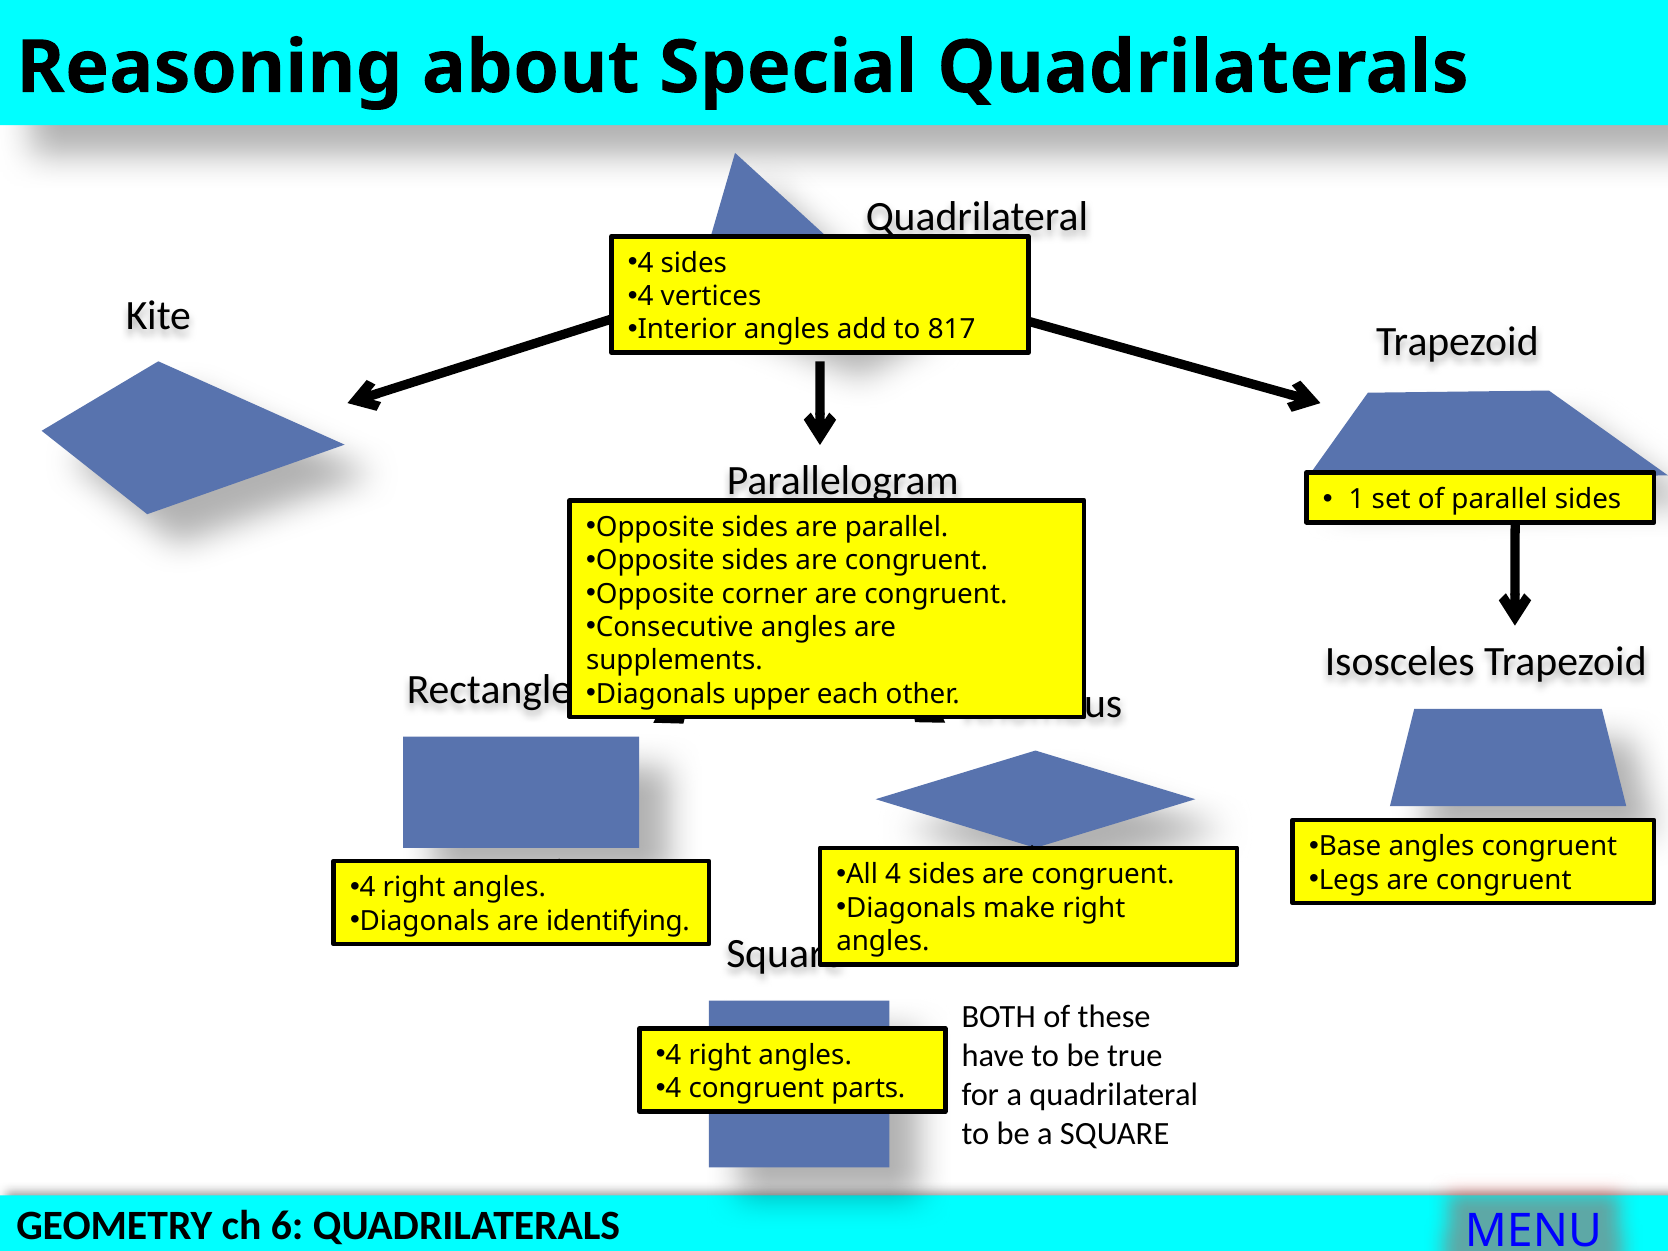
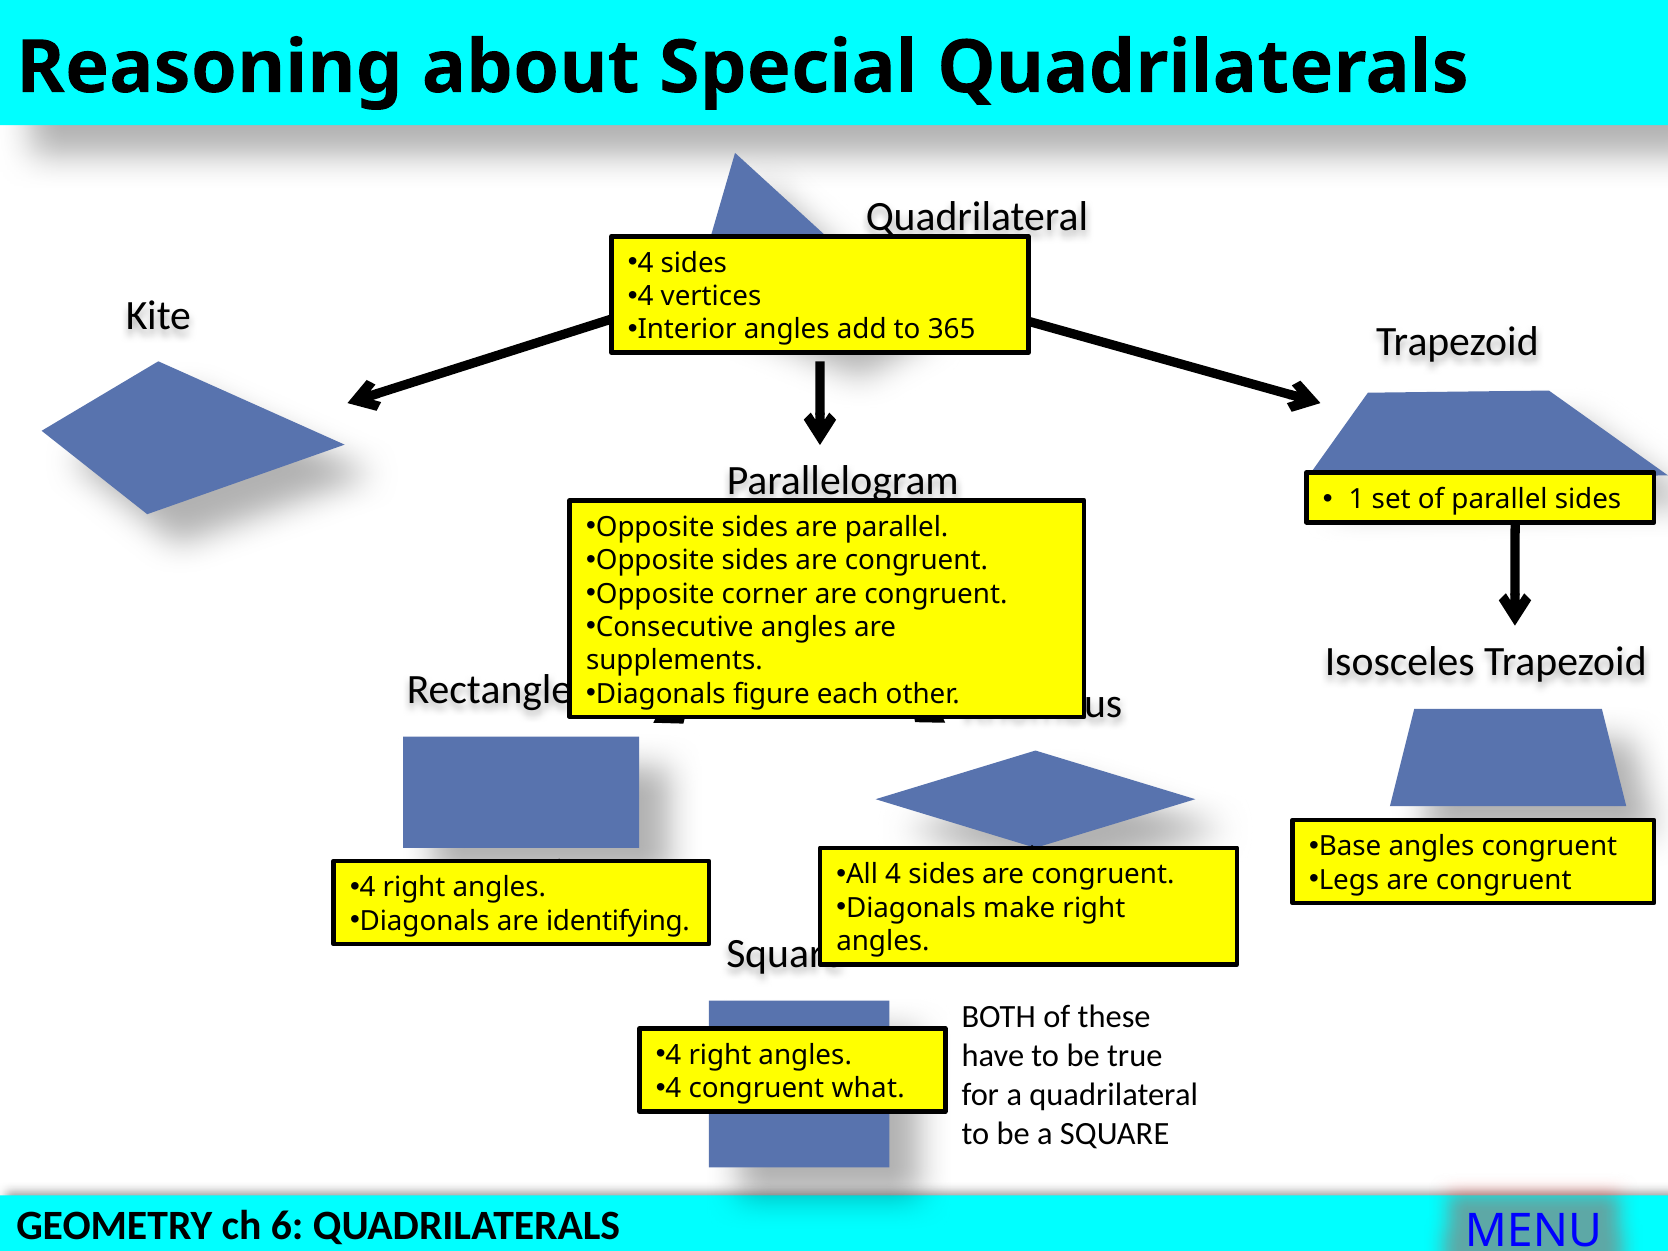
817: 817 -> 365
upper: upper -> figure
parts: parts -> what
